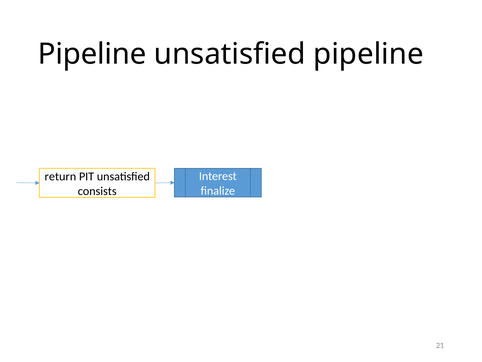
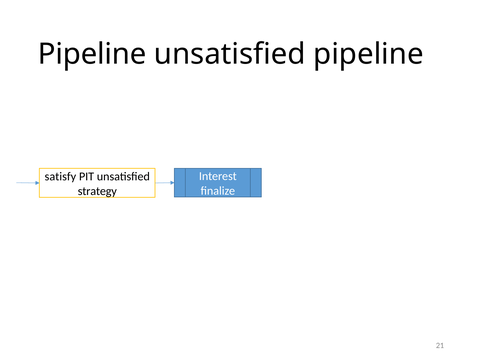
return: return -> satisfy
consists: consists -> strategy
